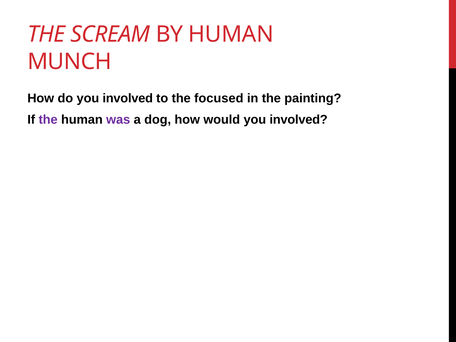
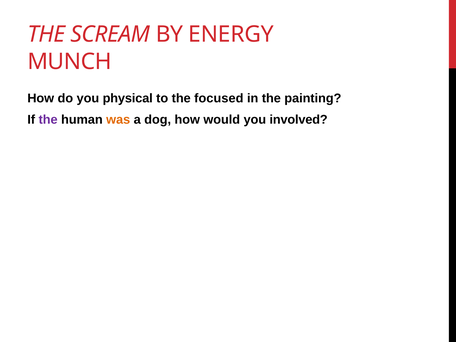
BY HUMAN: HUMAN -> ENERGY
do you involved: involved -> physical
was colour: purple -> orange
